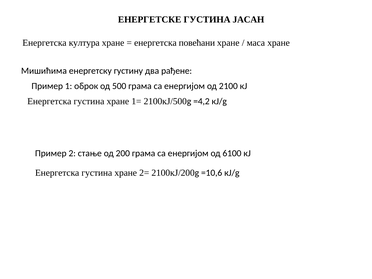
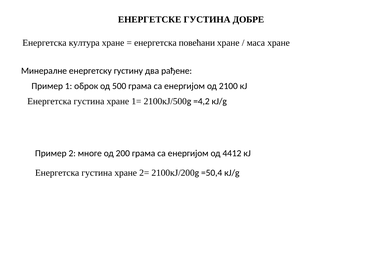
ЈАСАН: ЈАСАН -> ДОБРЕ
Мишићима: Мишићима -> Минералне
стање: стање -> многе
6100: 6100 -> 4412
=10,6: =10,6 -> =50,4
